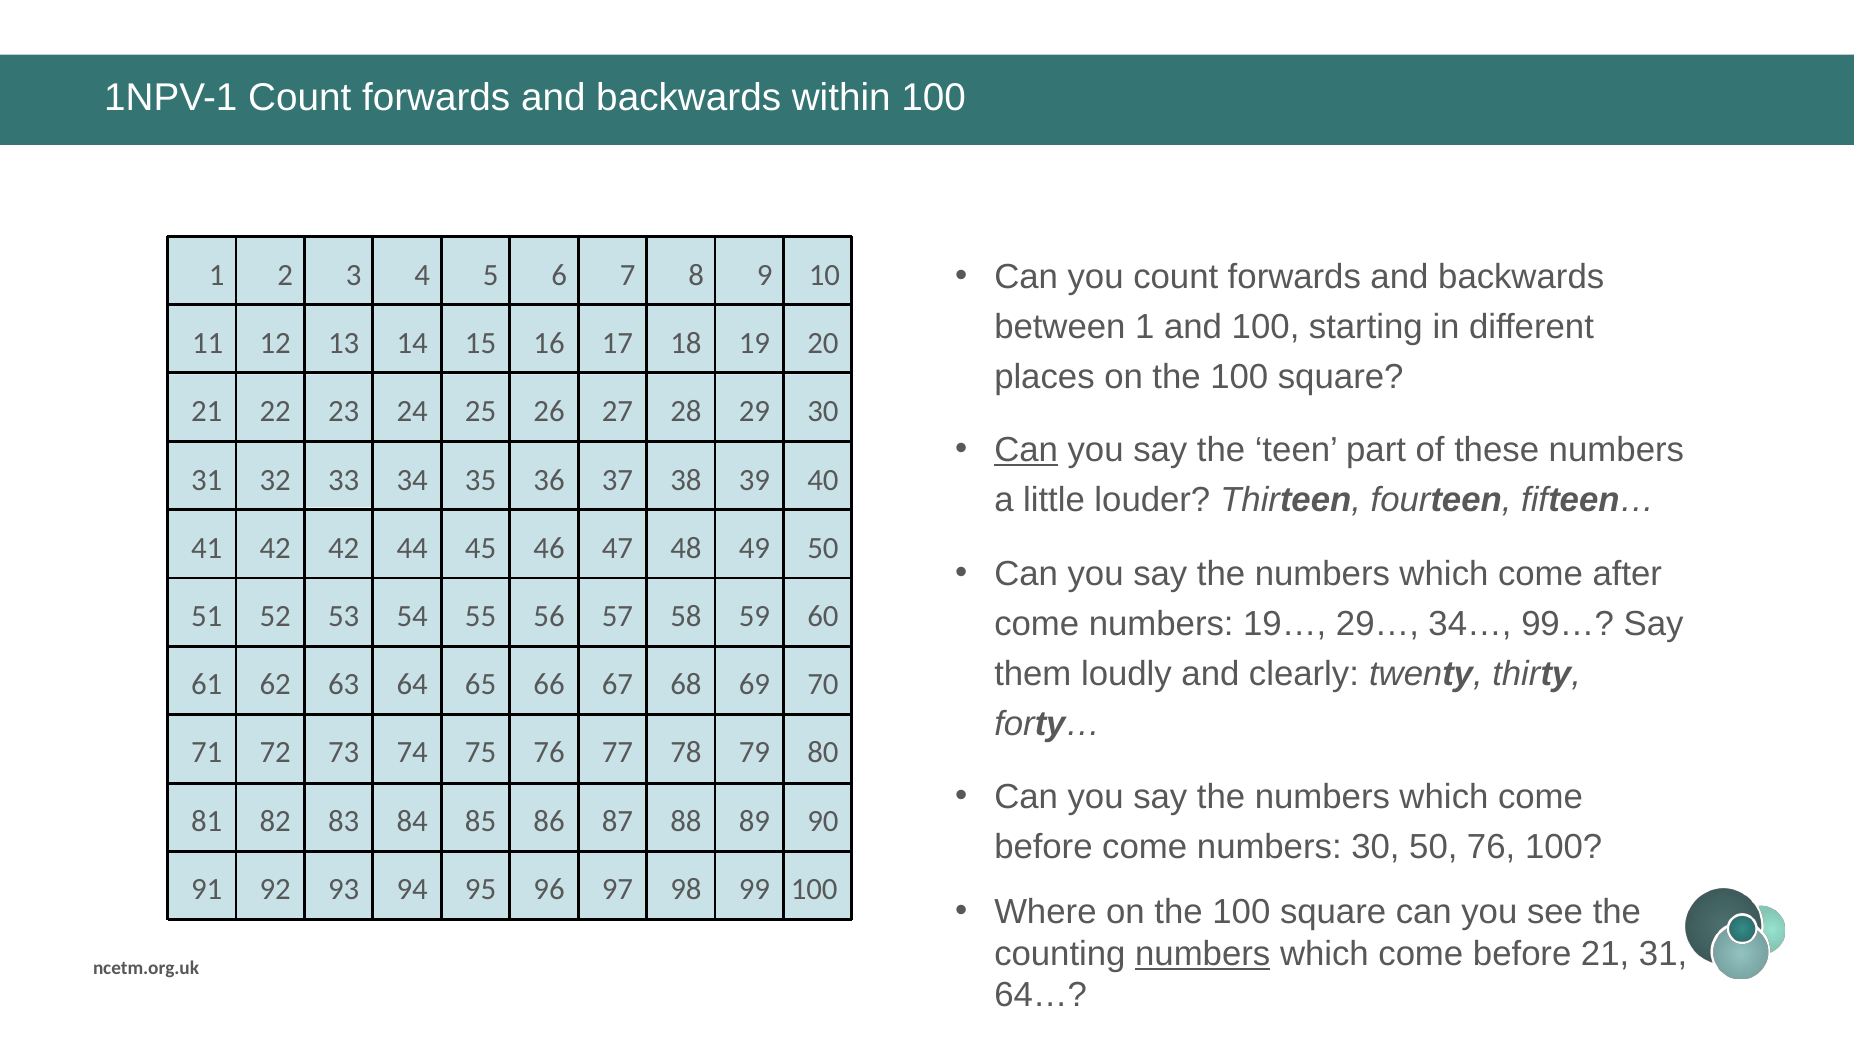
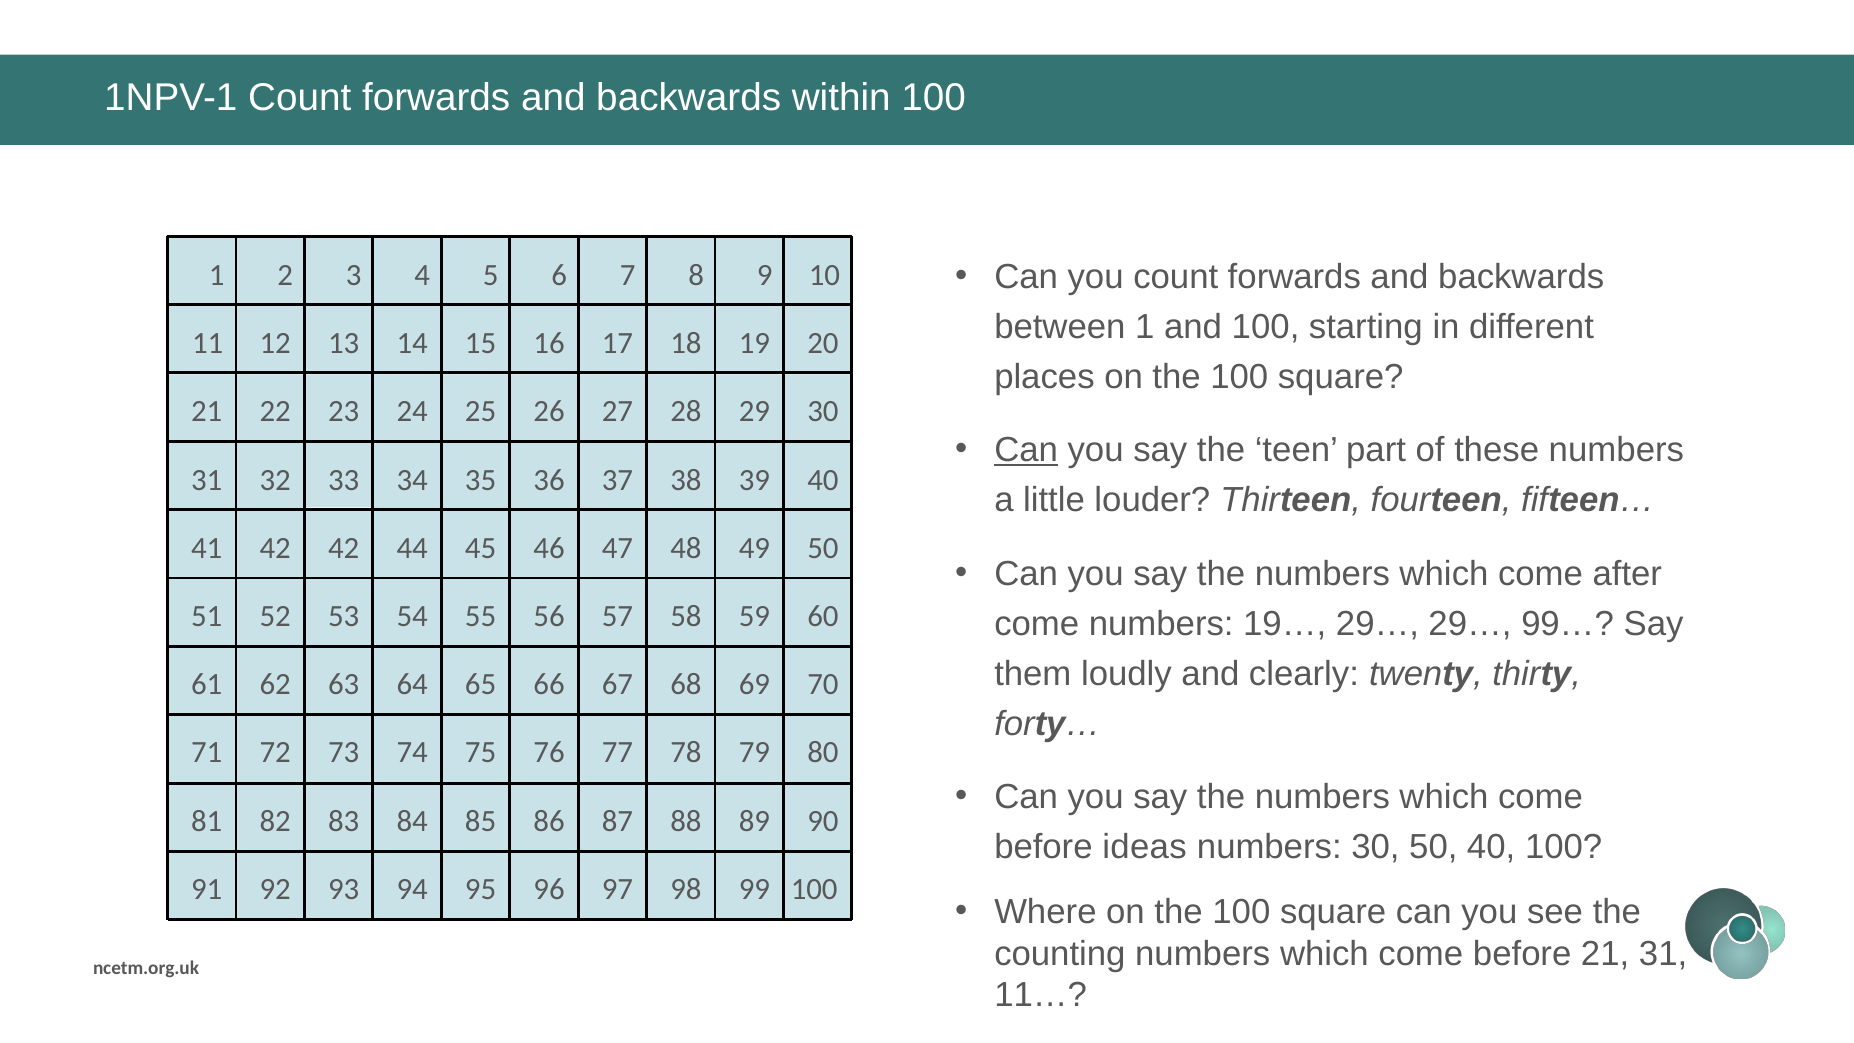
29… 34…: 34… -> 29…
before come: come -> ideas
50 76: 76 -> 40
numbers at (1203, 953) underline: present -> none
64…: 64… -> 11…
